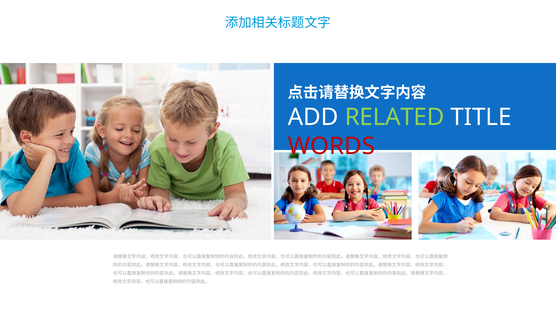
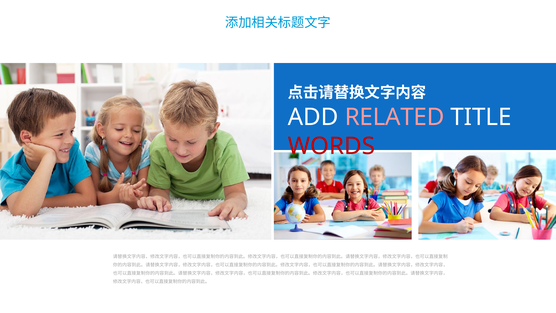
RELATED colour: light green -> pink
